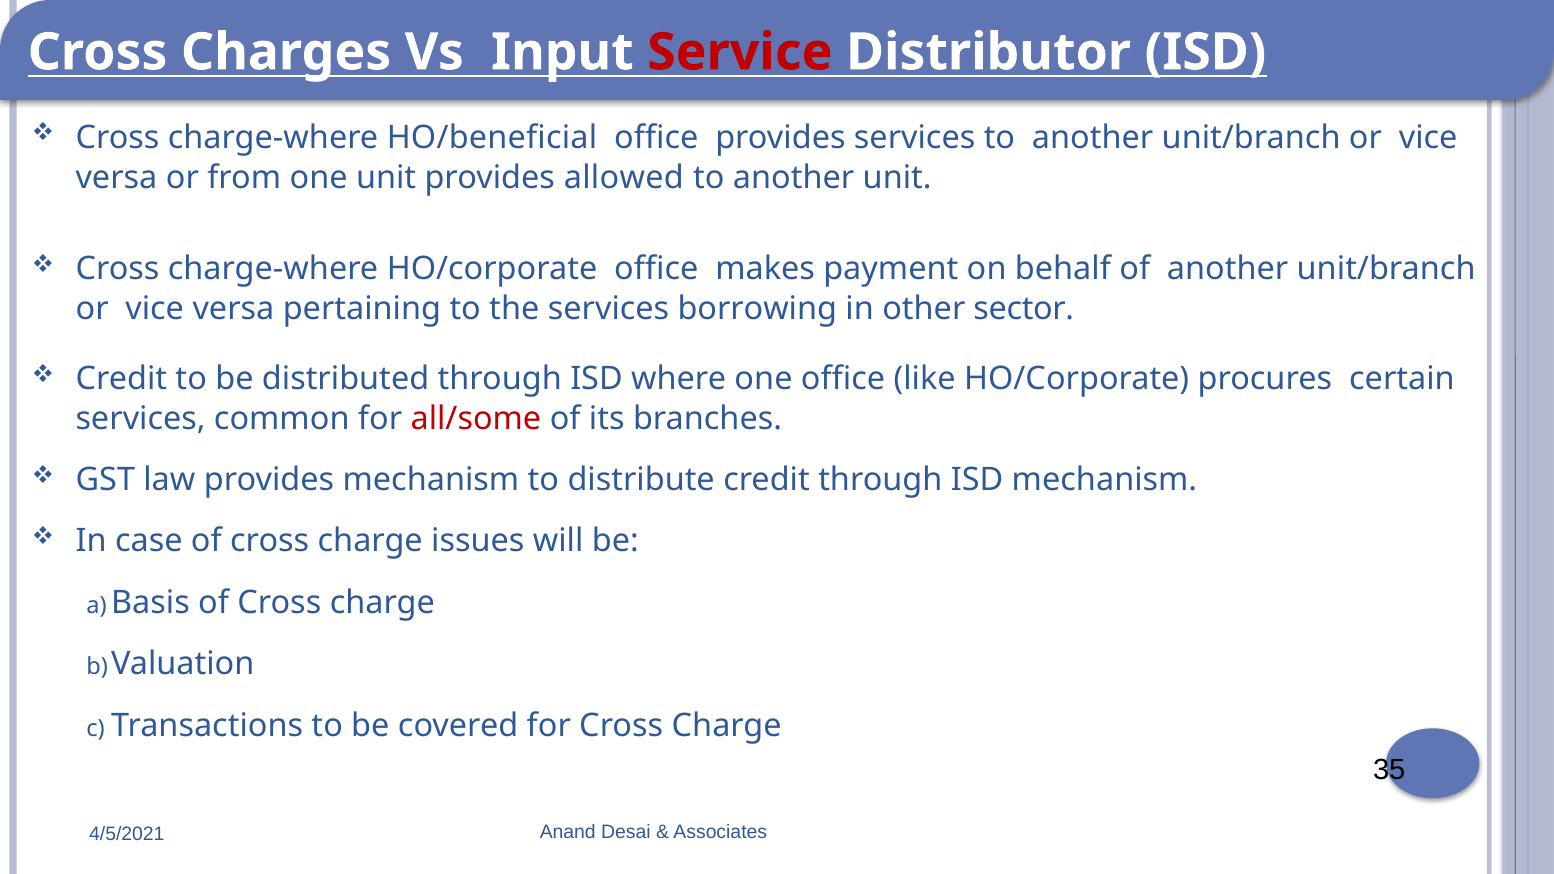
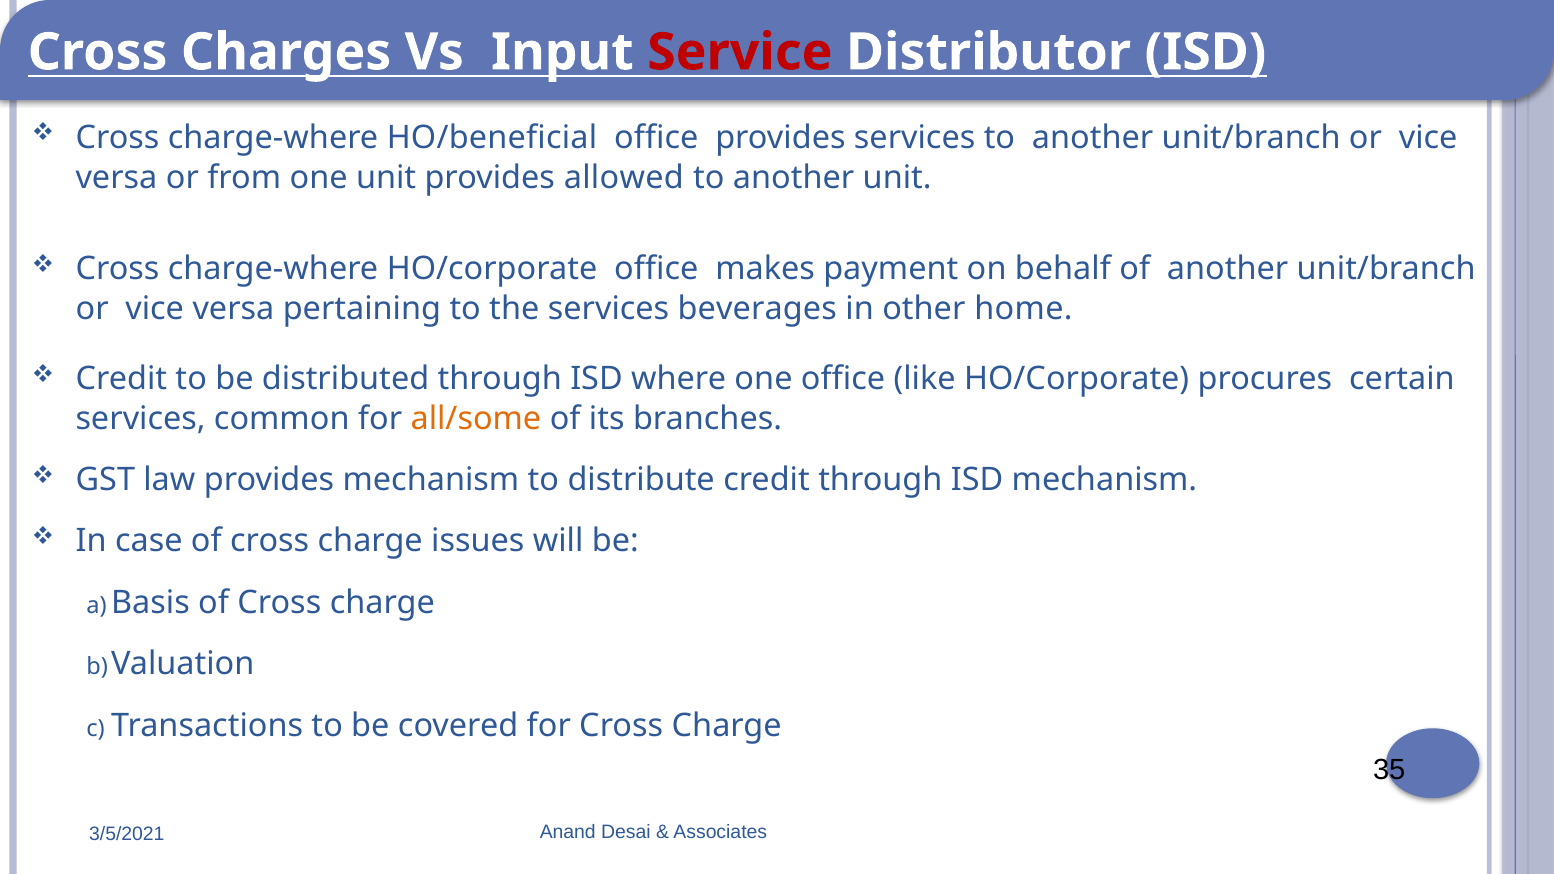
borrowing: borrowing -> beverages
sector: sector -> home
all/some colour: red -> orange
4/5/2021: 4/5/2021 -> 3/5/2021
